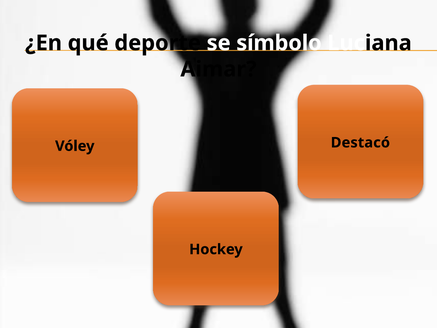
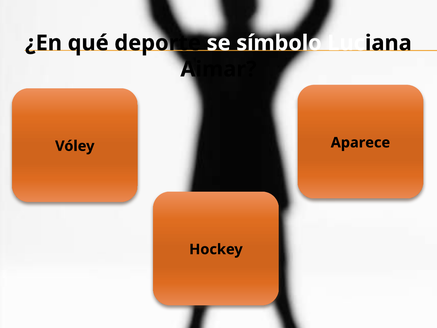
Destacó: Destacó -> Aparece
